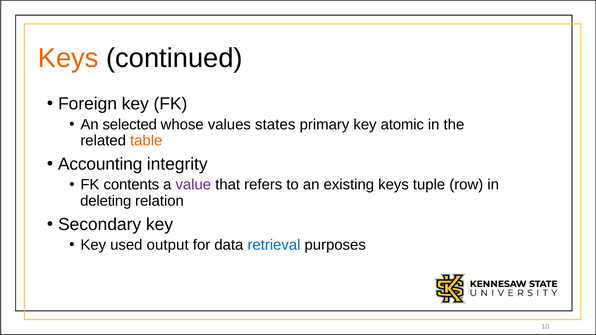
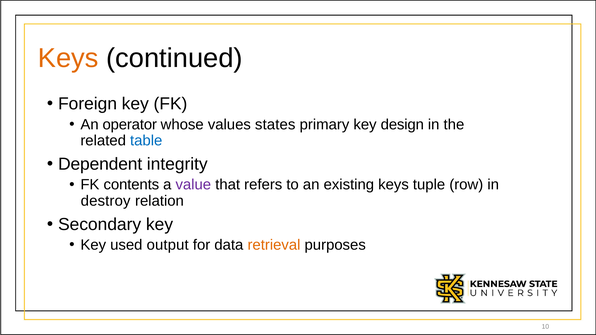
selected: selected -> operator
atomic: atomic -> design
table colour: orange -> blue
Accounting: Accounting -> Dependent
deleting: deleting -> destroy
retrieval colour: blue -> orange
